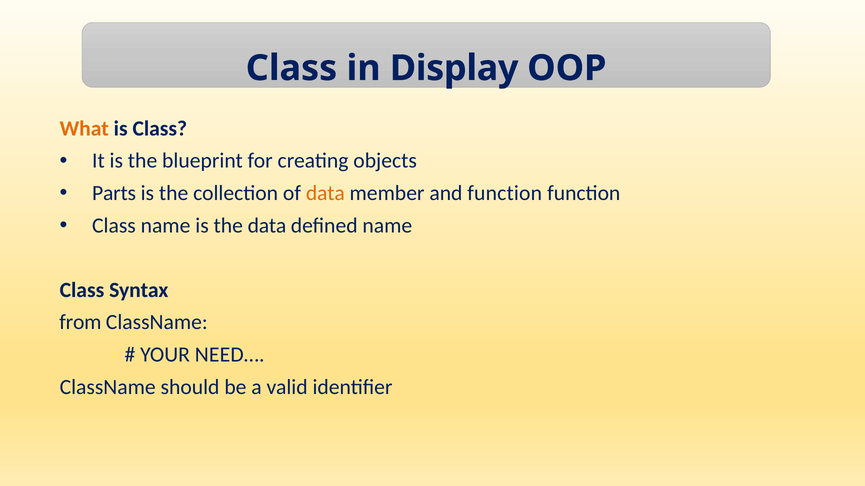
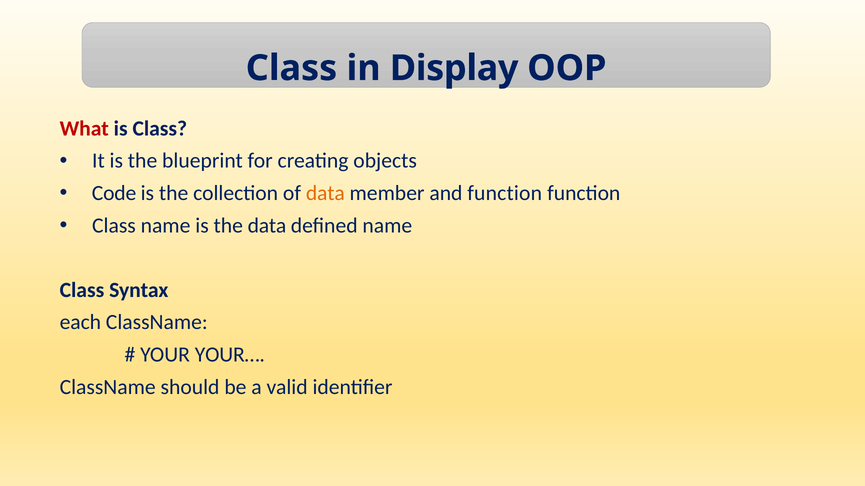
What colour: orange -> red
Parts: Parts -> Code
from: from -> each
NEED…: NEED… -> YOUR…
